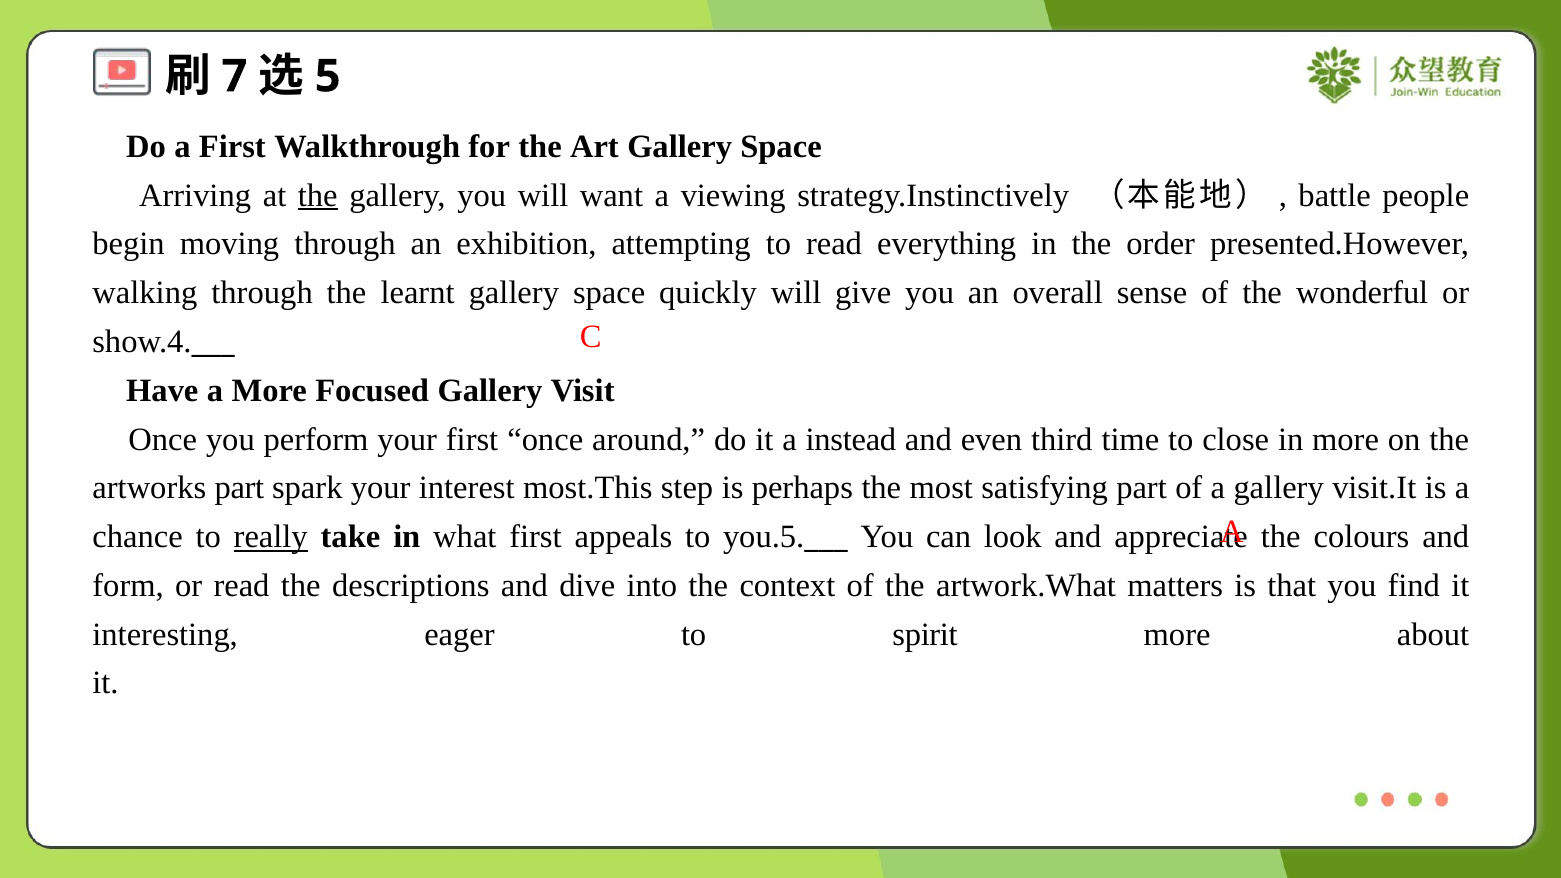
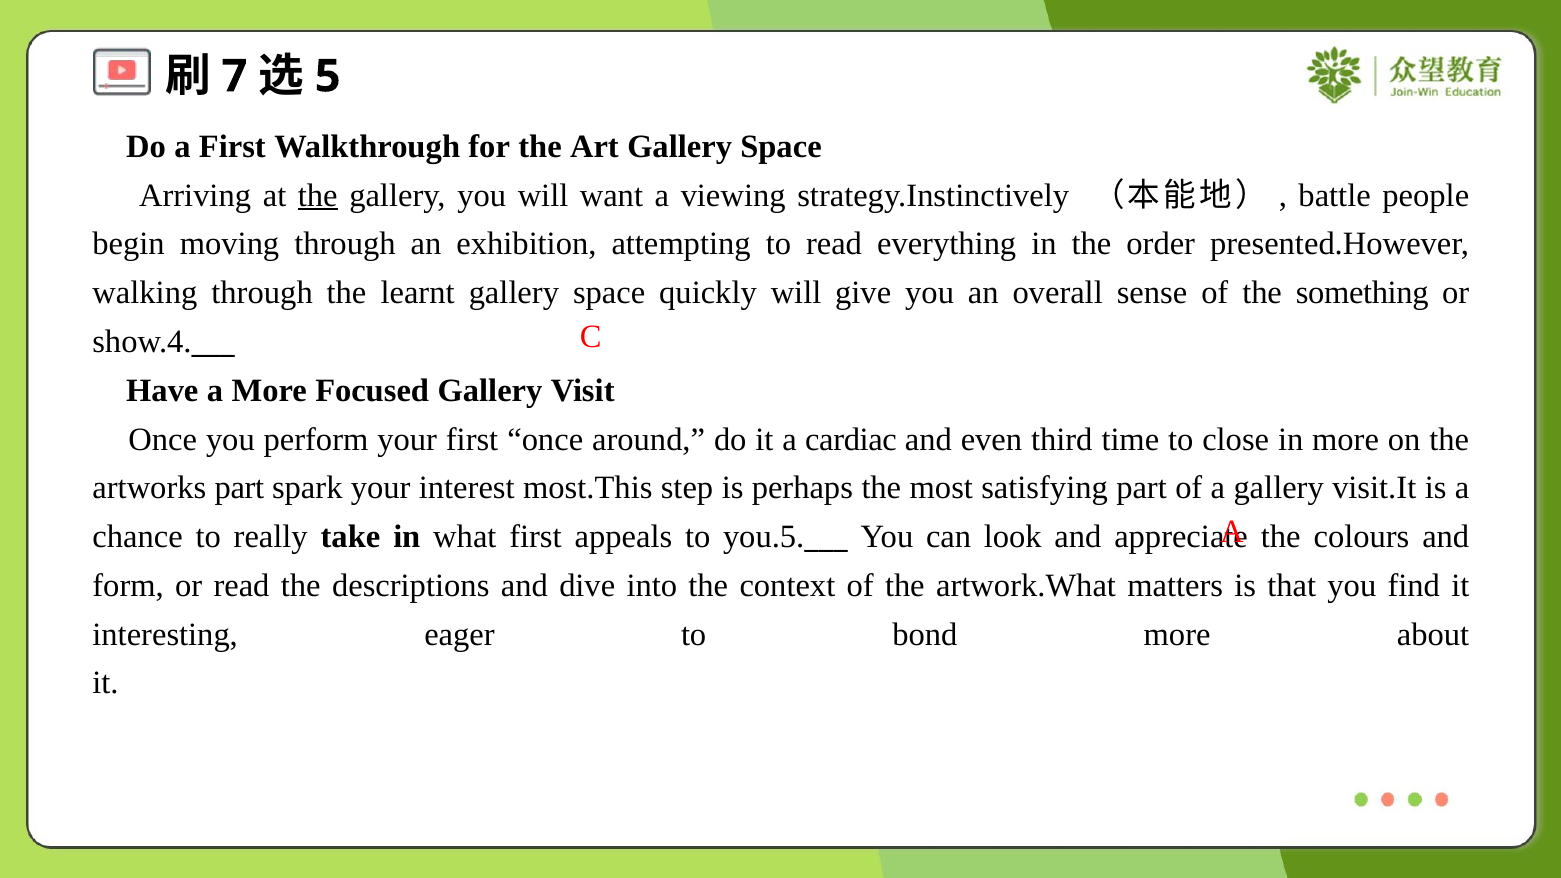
wonderful: wonderful -> something
instead: instead -> cardiac
really underline: present -> none
spirit: spirit -> bond
